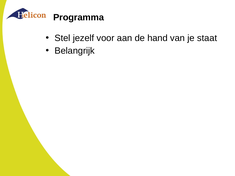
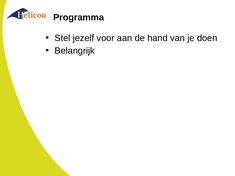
staat: staat -> doen
